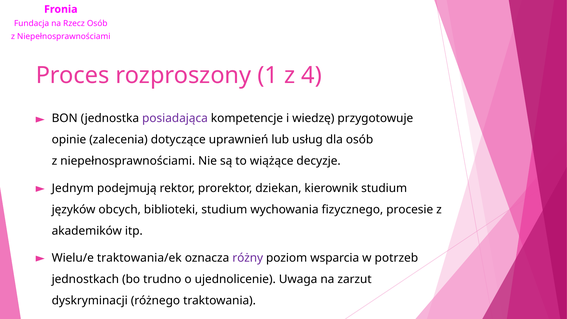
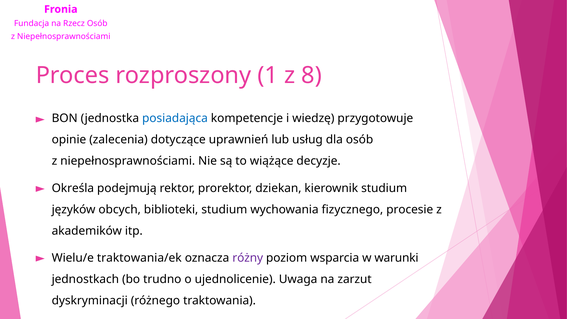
4: 4 -> 8
posiadająca colour: purple -> blue
Jednym: Jednym -> Określa
potrzeb: potrzeb -> warunki
